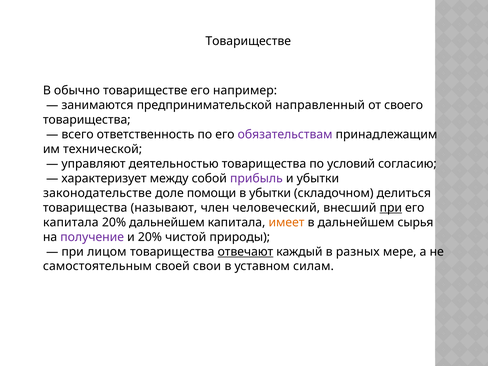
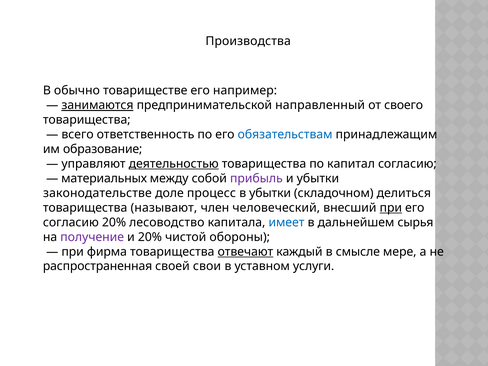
Товариществе at (248, 41): Товариществе -> Производства
занимаются underline: none -> present
обязательствам colour: purple -> blue
технической: технической -> образование
деятельностью underline: none -> present
условий: условий -> капитал
характеризует: характеризует -> материальных
помощи: помощи -> процесс
капитала at (71, 222): капитала -> согласию
20% дальнейшем: дальнейшем -> лесоводство
имеет colour: orange -> blue
природы: природы -> обороны
лицом: лицом -> фирма
разных: разных -> смысле
самостоятельным: самостоятельным -> распространенная
силам: силам -> услуги
